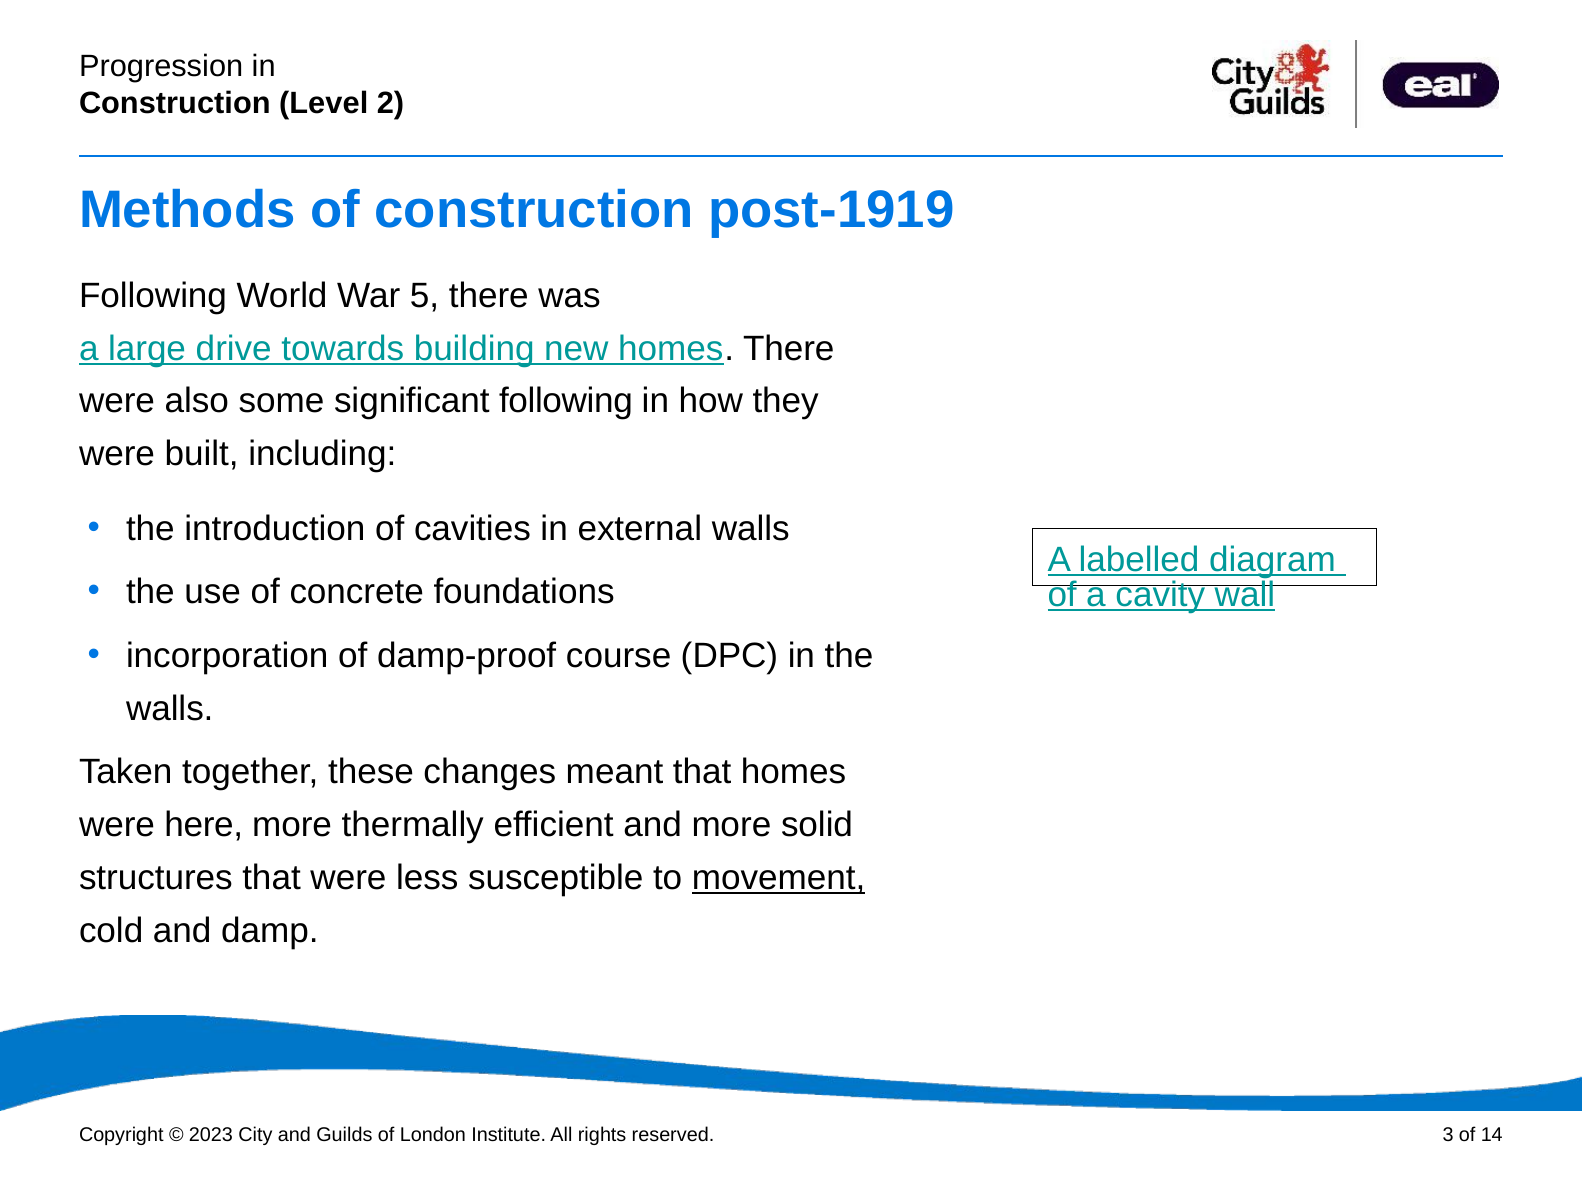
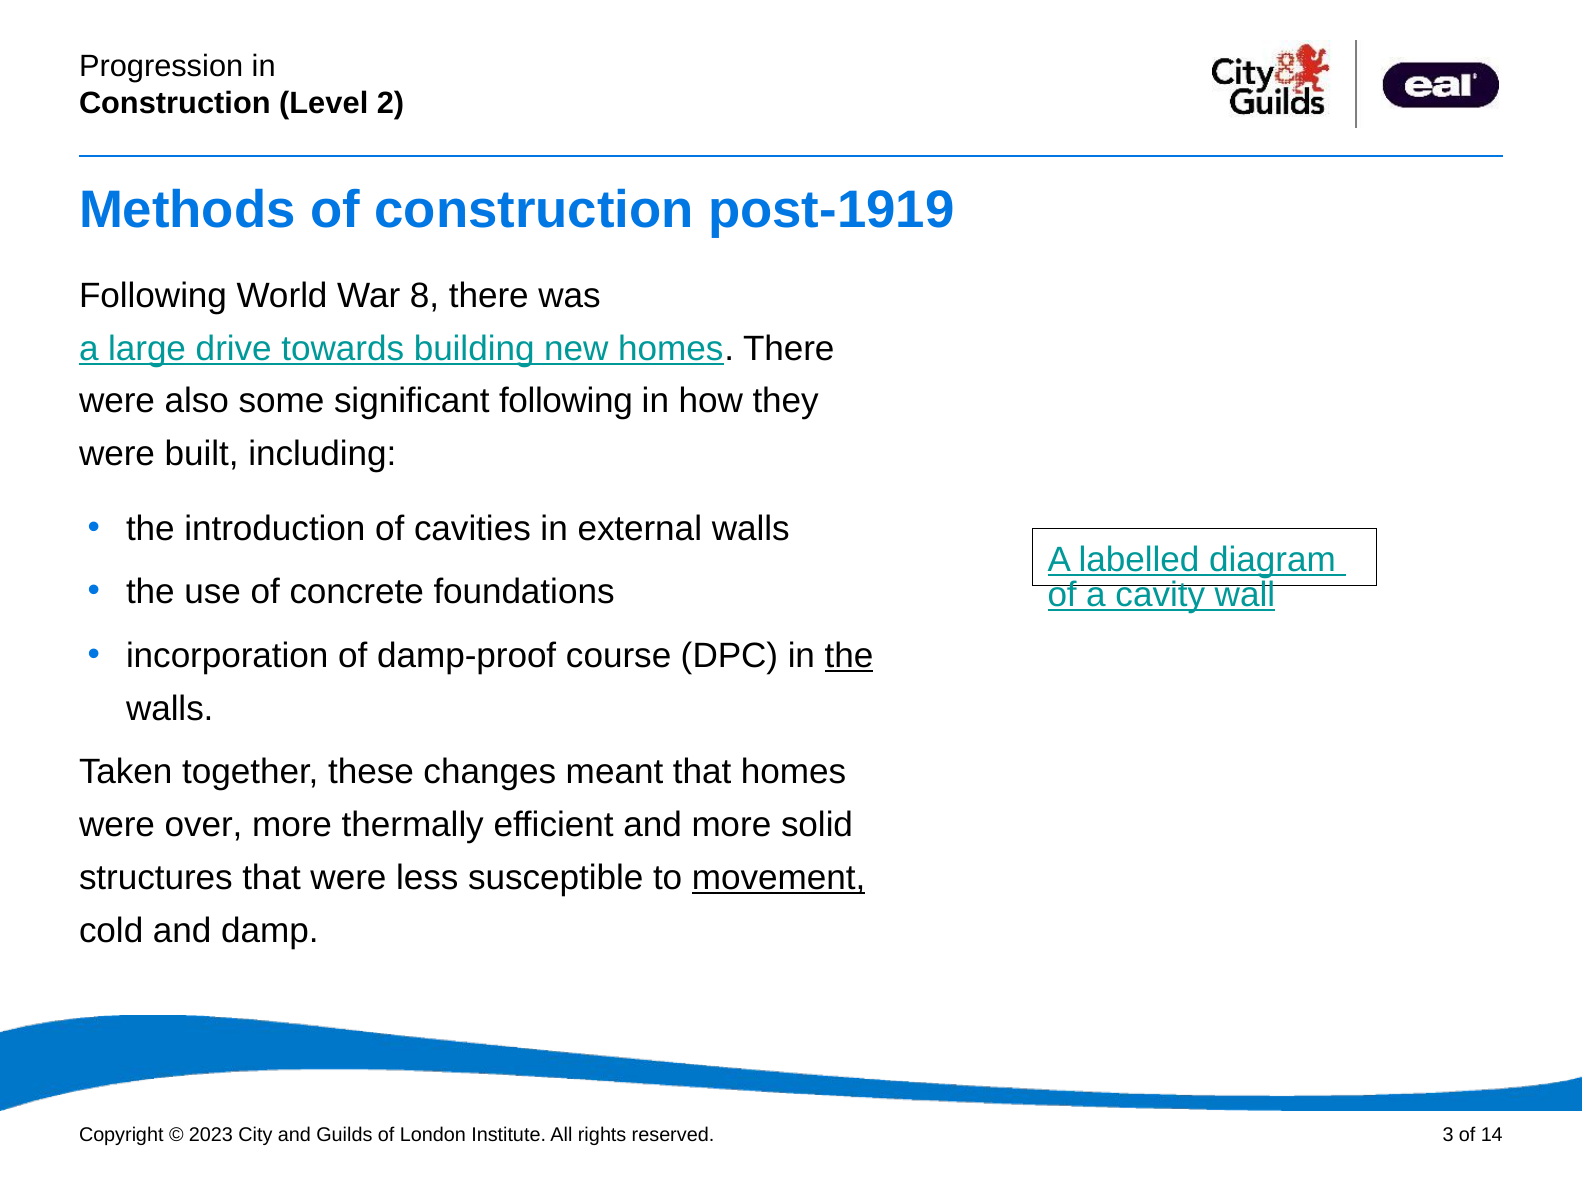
5: 5 -> 8
the at (849, 656) underline: none -> present
here: here -> over
